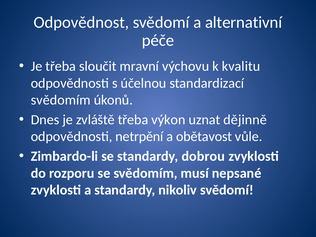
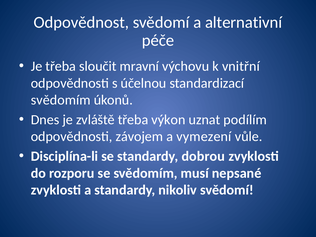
kvalitu: kvalitu -> vnitřní
dějinně: dějinně -> podílím
netrpění: netrpění -> závojem
obětavost: obětavost -> vymezení
Zimbardo-li: Zimbardo-li -> Disciplína-li
